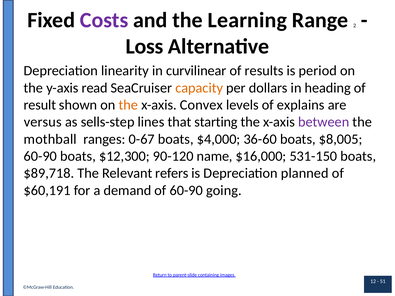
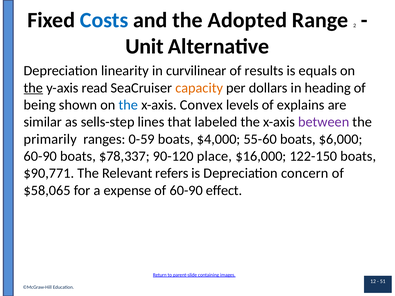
Costs colour: purple -> blue
Learning: Learning -> Adopted
Loss: Loss -> Unit
period: period -> equals
the at (33, 88) underline: none -> present
result: result -> being
the at (128, 105) colour: orange -> blue
versus: versus -> similar
starting: starting -> labeled
mothball: mothball -> primarily
0-67: 0-67 -> 0-59
36-60: 36-60 -> 55-60
$8,005: $8,005 -> $6,000
$12,300: $12,300 -> $78,337
name: name -> place
531-150: 531-150 -> 122-150
$89,718: $89,718 -> $90,771
planned: planned -> concern
$60,191: $60,191 -> $58,065
demand: demand -> expense
going: going -> effect
